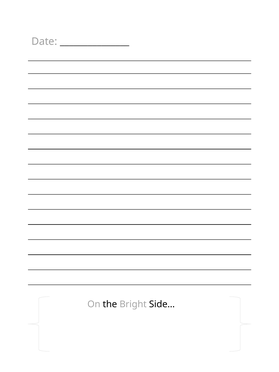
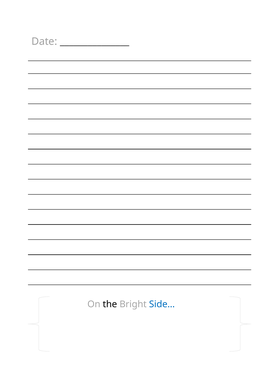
Side… colour: black -> blue
